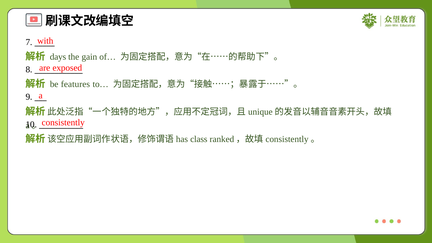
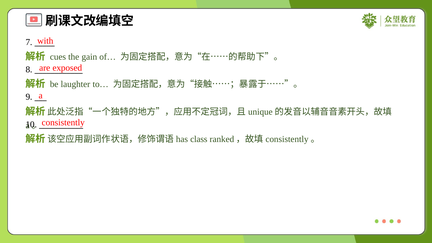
days: days -> cues
features: features -> laughter
